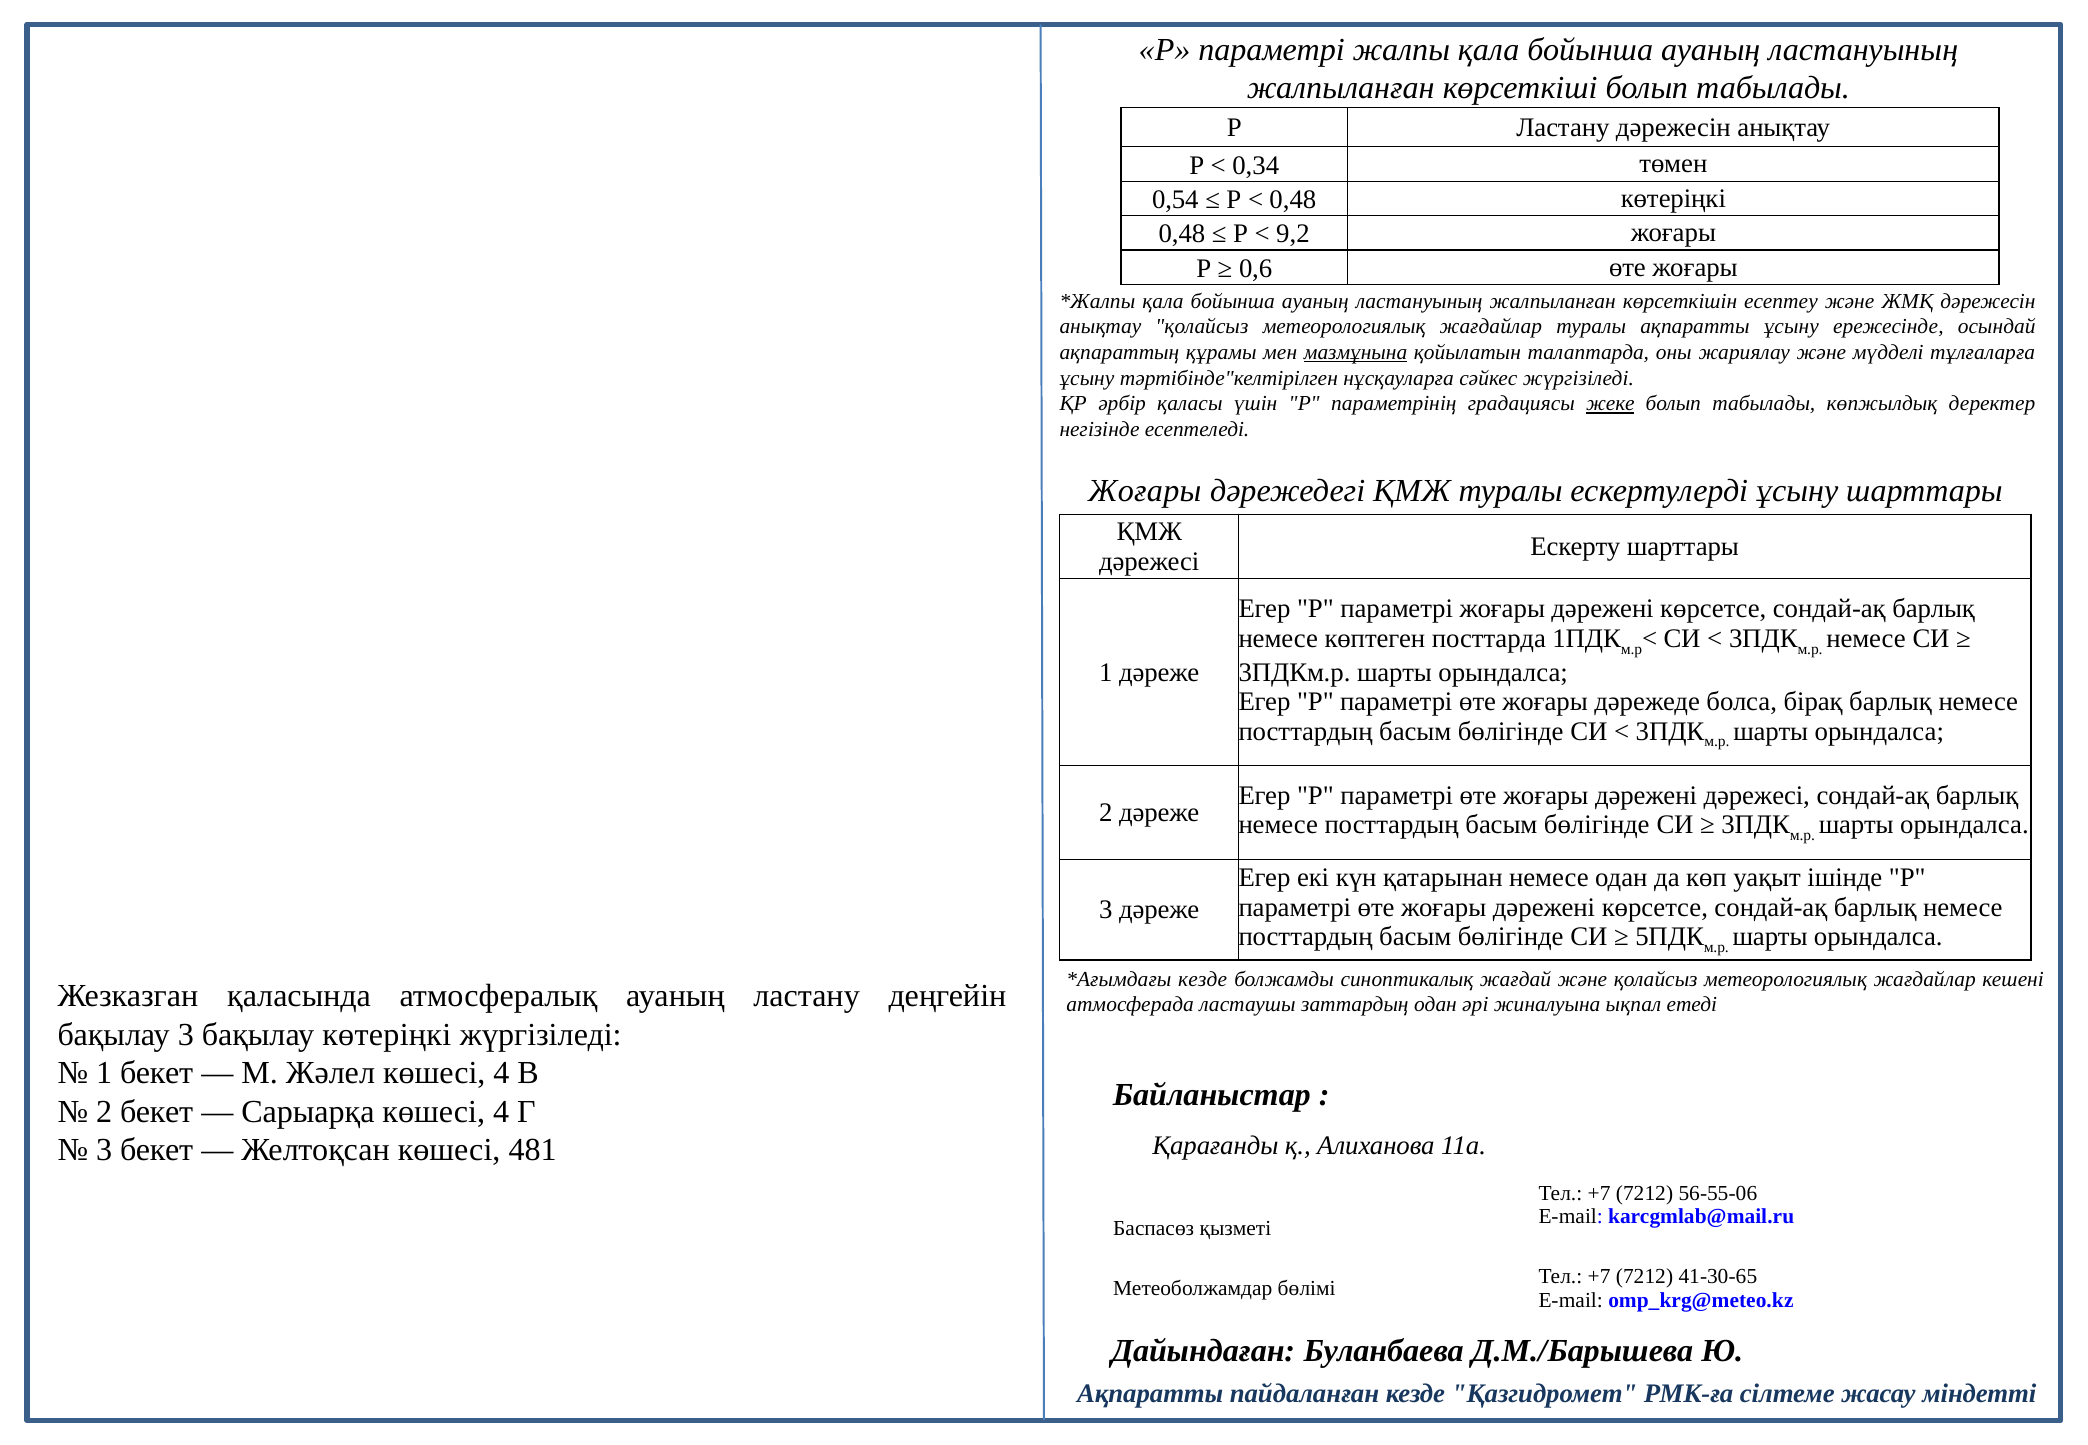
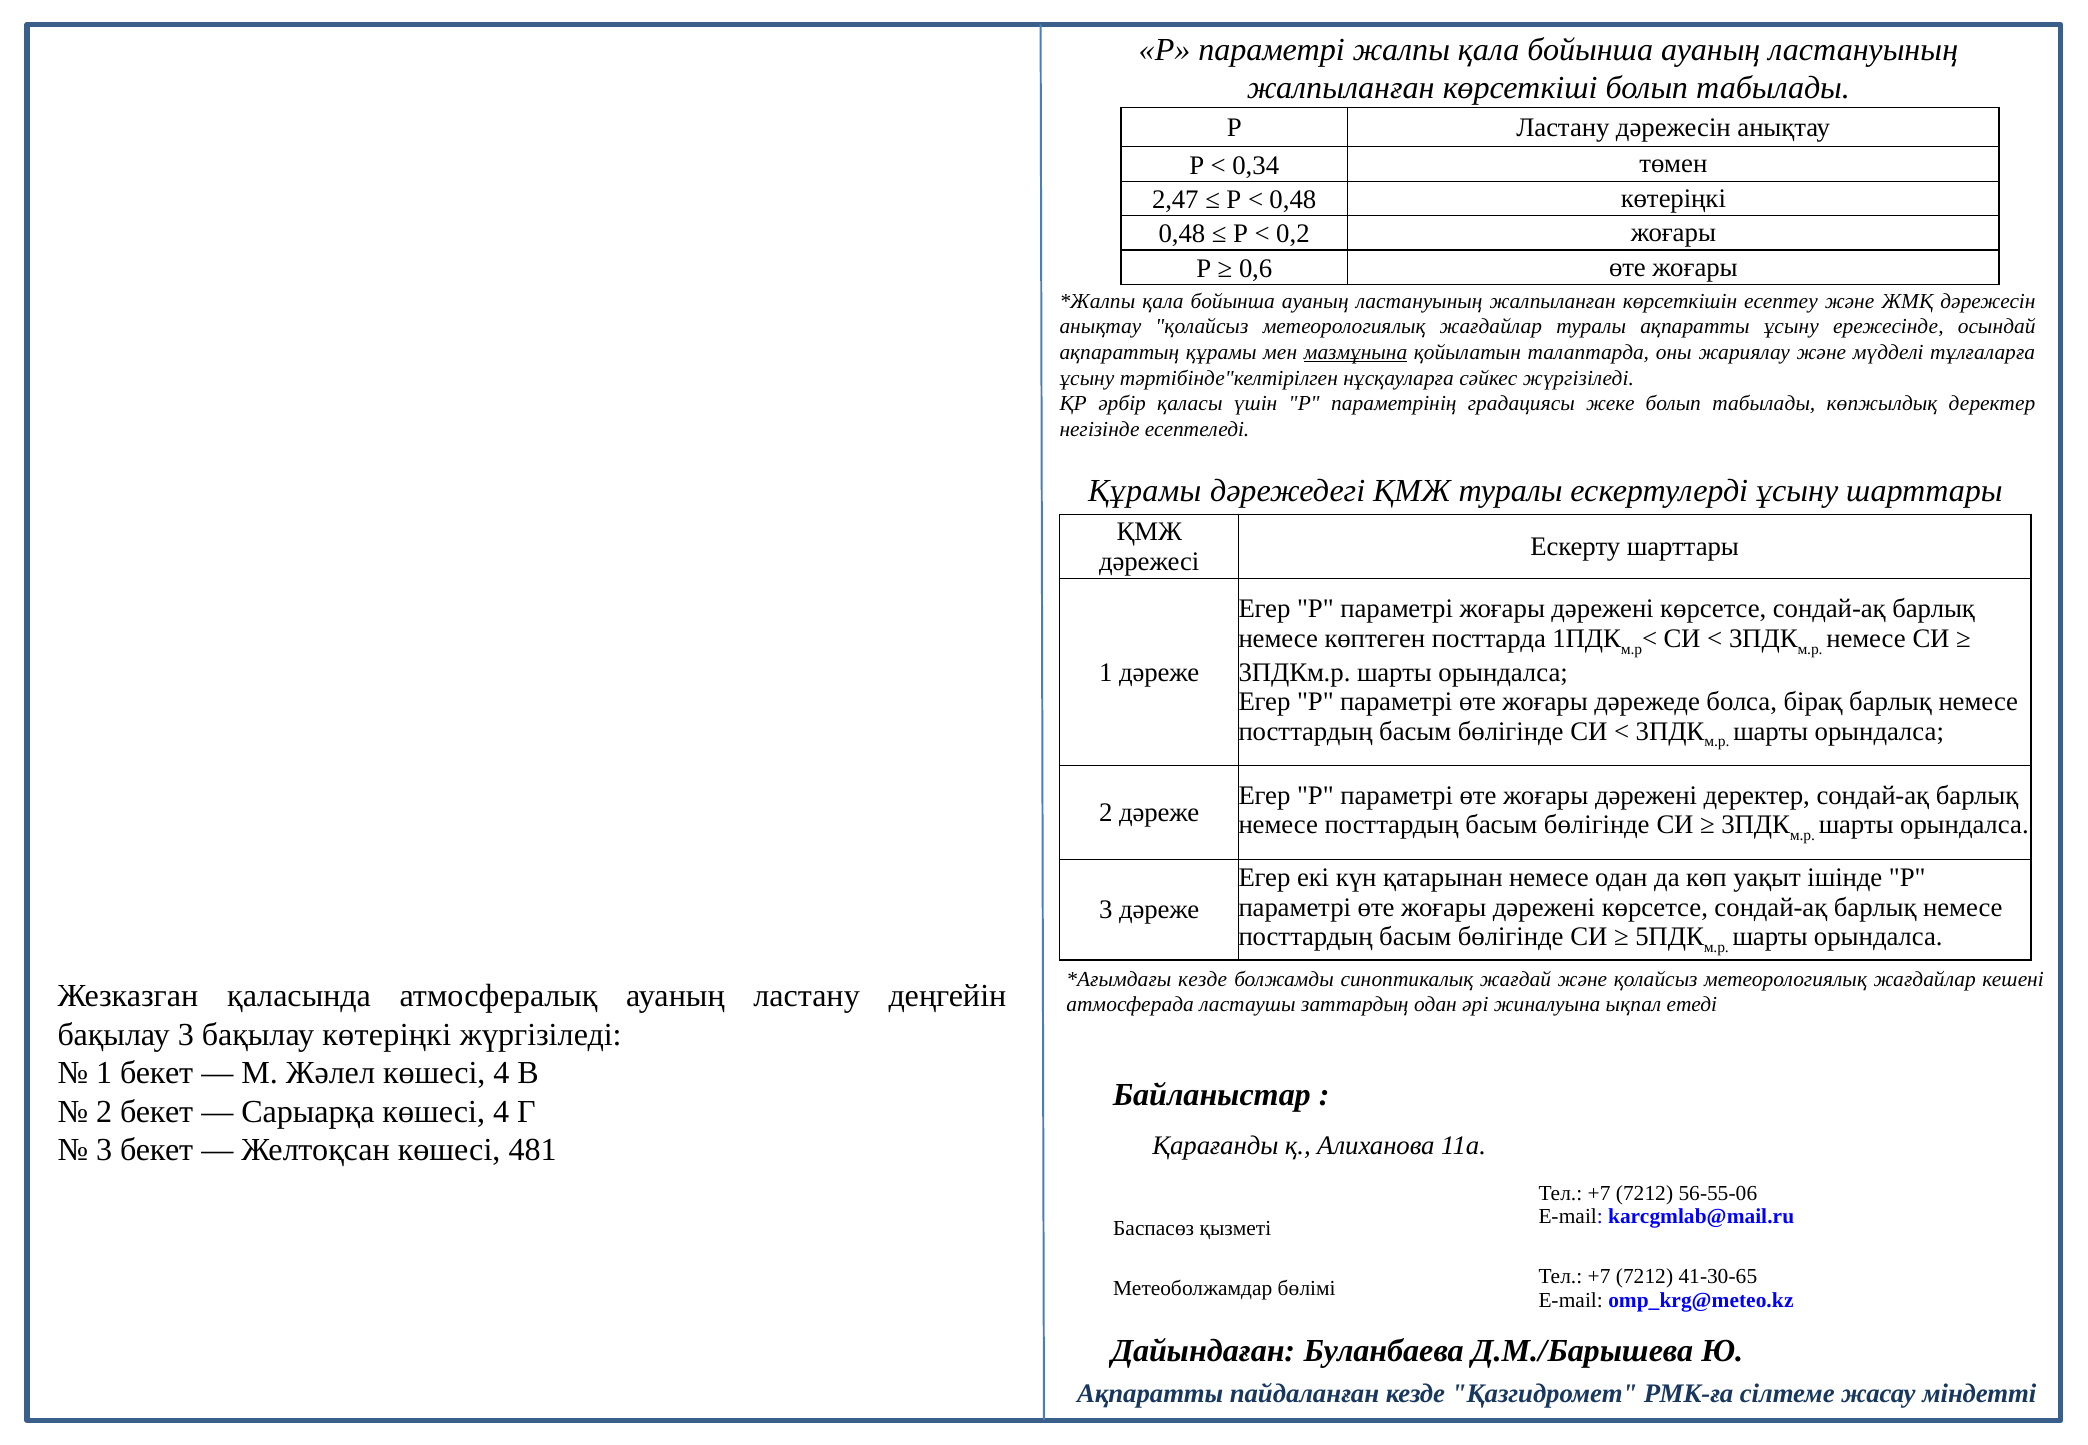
0,54: 0,54 -> 2,47
9,2: 9,2 -> 0,2
жеке underline: present -> none
Жоғары at (1145, 491): Жоғары -> Құрамы
дәрежені дәрежесі: дәрежесі -> деректер
